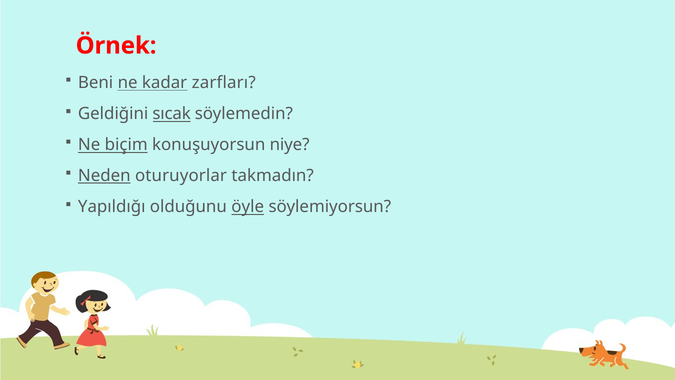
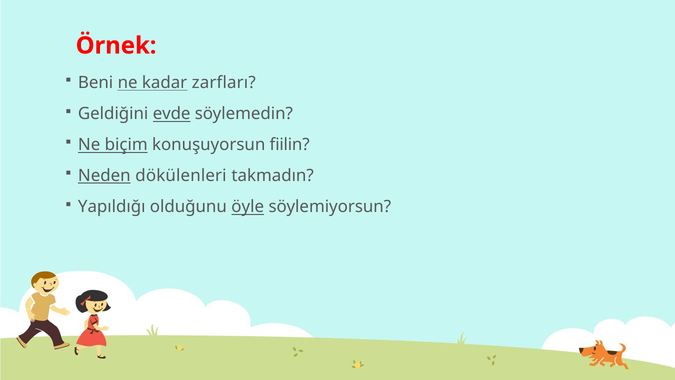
sıcak: sıcak -> evde
niye: niye -> fiilin
oturuyorlar: oturuyorlar -> dökülenleri
